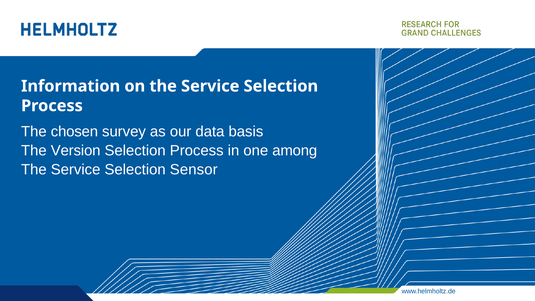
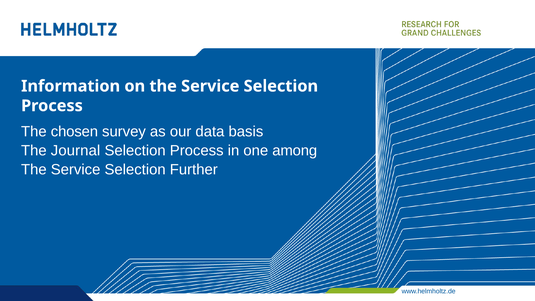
Version: Version -> Journal
Sensor: Sensor -> Further
